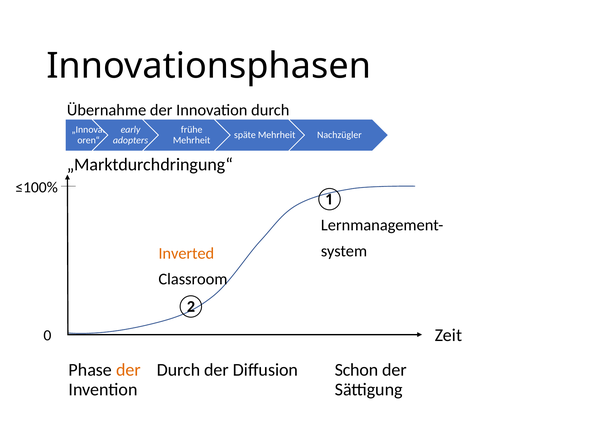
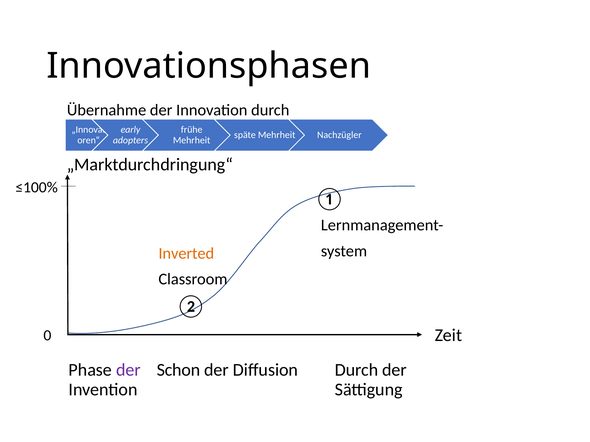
der at (128, 370) colour: orange -> purple
Durch at (179, 370): Durch -> Schon
Diffusion Schon: Schon -> Durch
